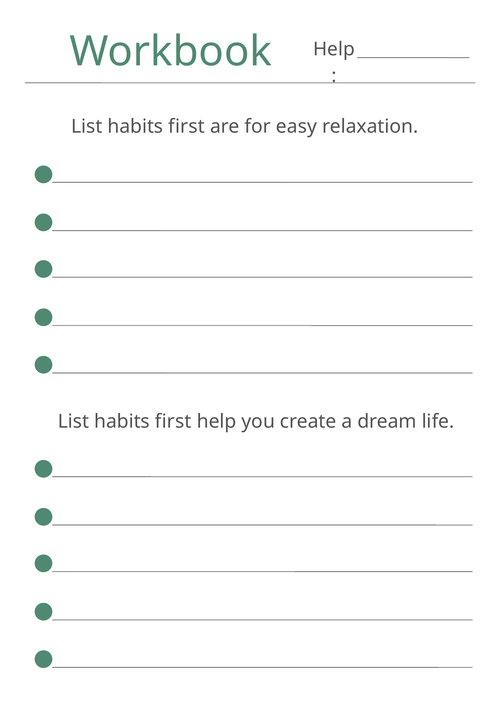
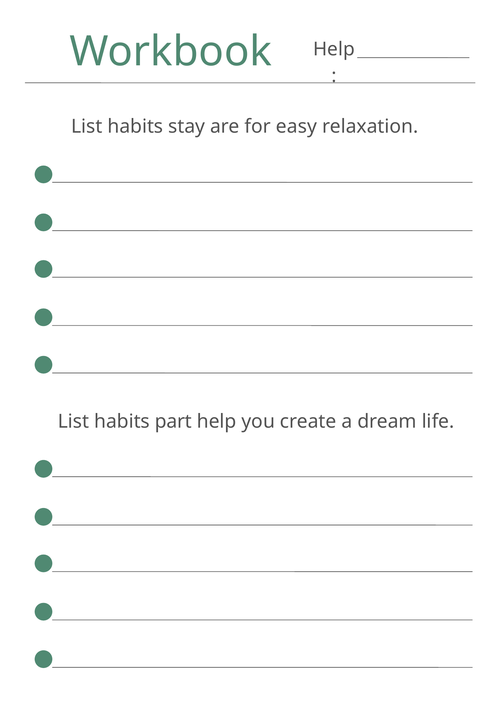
first at (187, 126): first -> stay
first at (173, 422): first -> part
